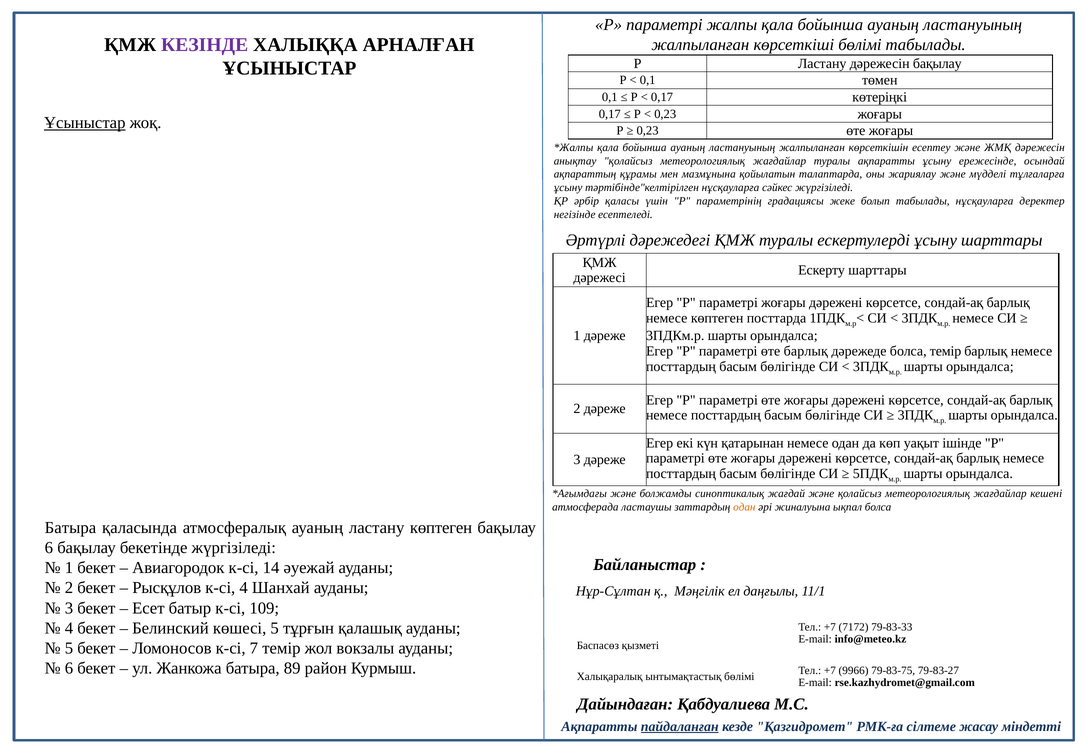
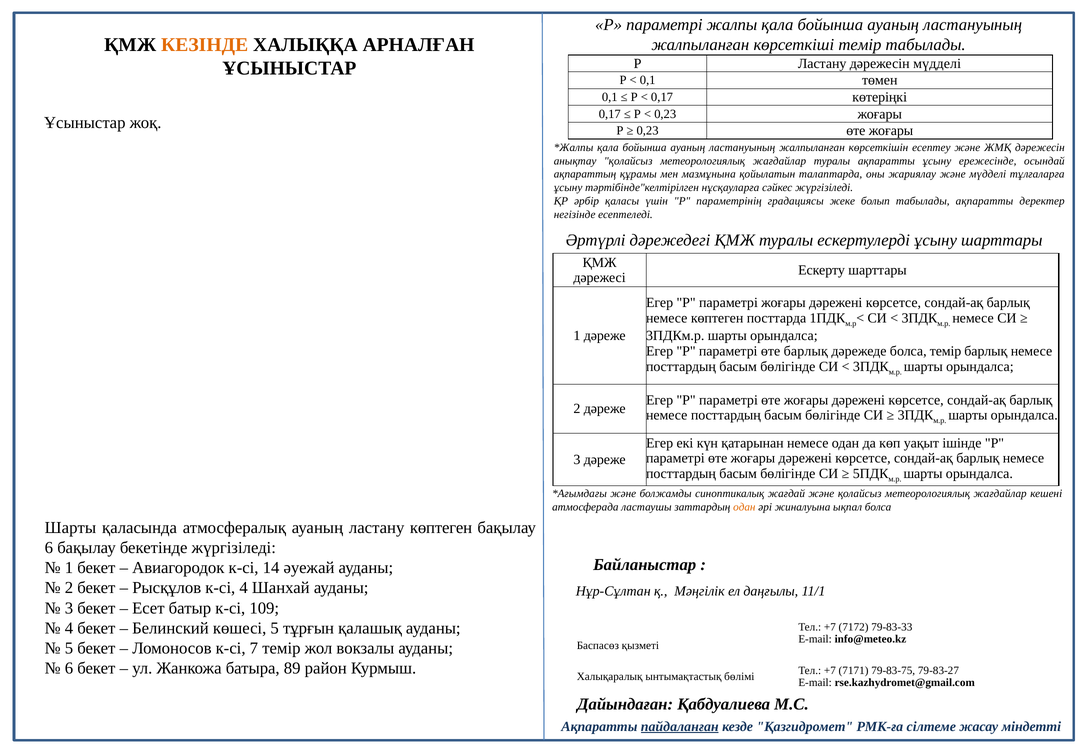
КЕЗІНДЕ colour: purple -> orange
көрсеткіші бөлімі: бөлімі -> темір
дәрежесін бақылау: бақылау -> мүдделі
Ұсыныстар at (85, 123) underline: present -> none
табылады нұсқауларға: нұсқауларға -> ақпаратты
Батыра at (70, 528): Батыра -> Шарты
9966: 9966 -> 7171
